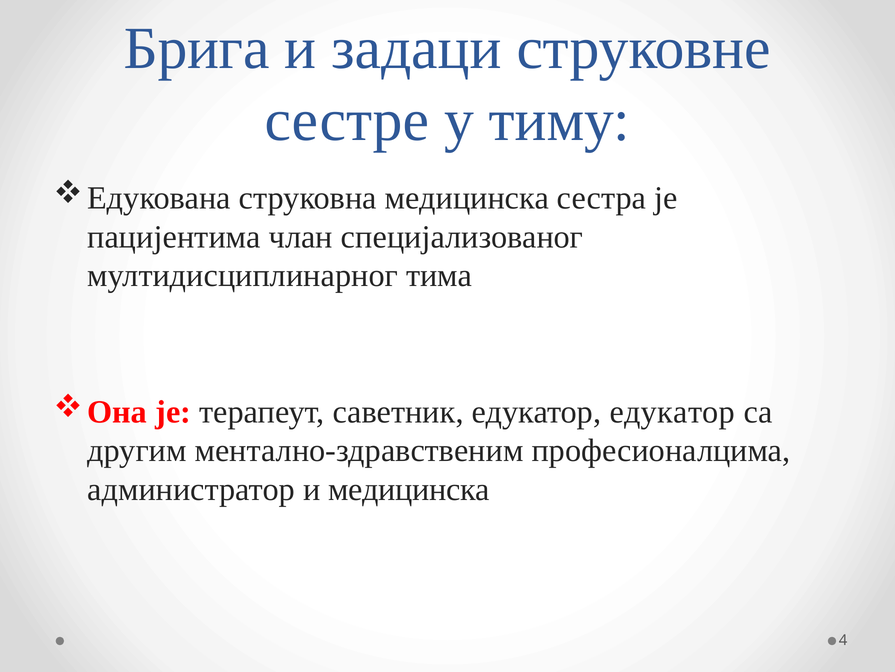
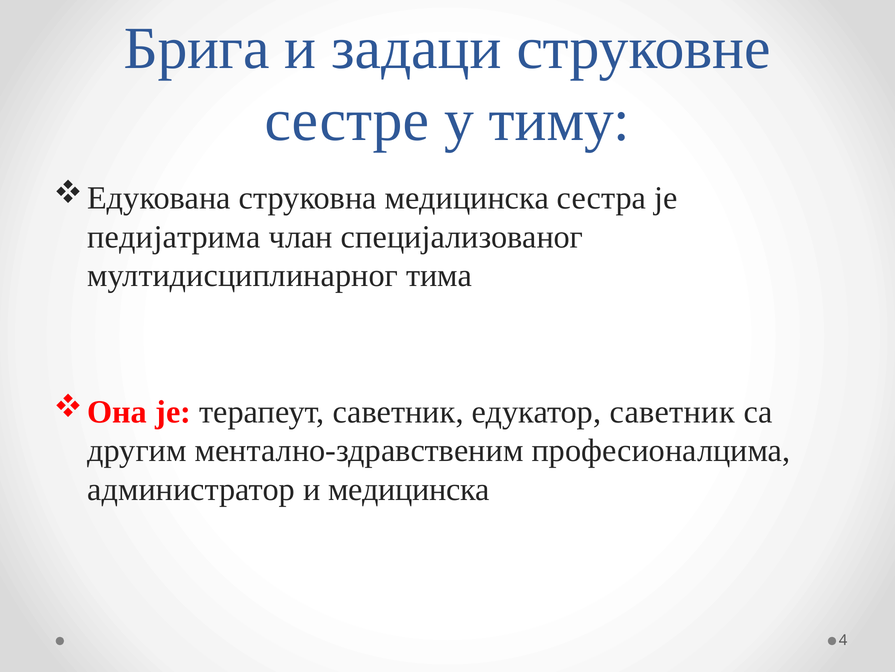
пацијентима: пацијентима -> педијатрима
едукатор едукатор: едукатор -> саветник
